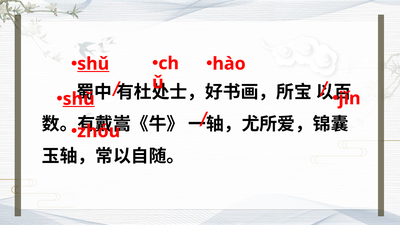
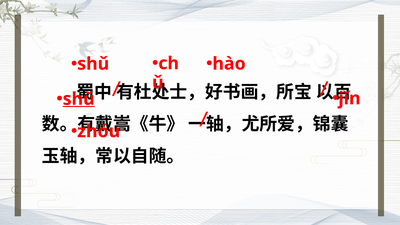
shǔ at (93, 64) underline: present -> none
